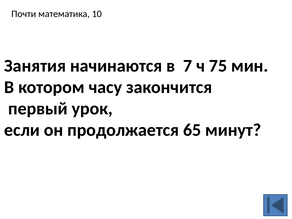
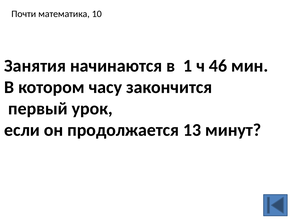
7: 7 -> 1
75: 75 -> 46
65: 65 -> 13
